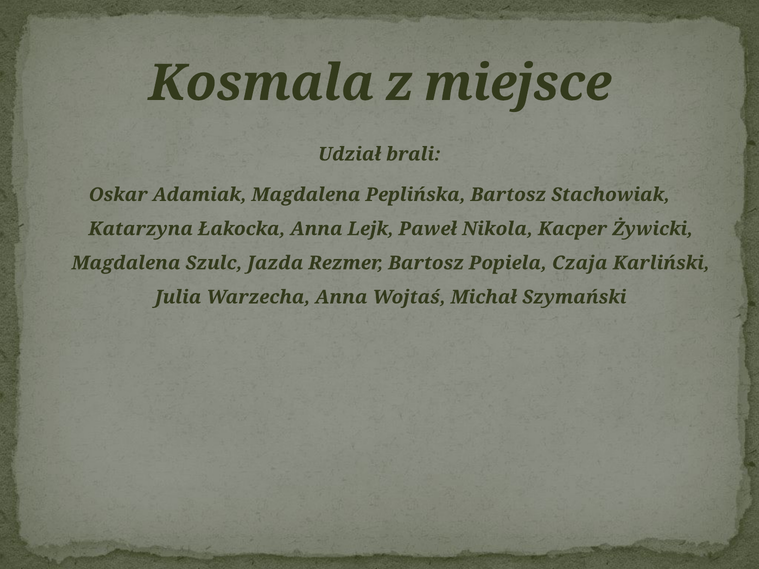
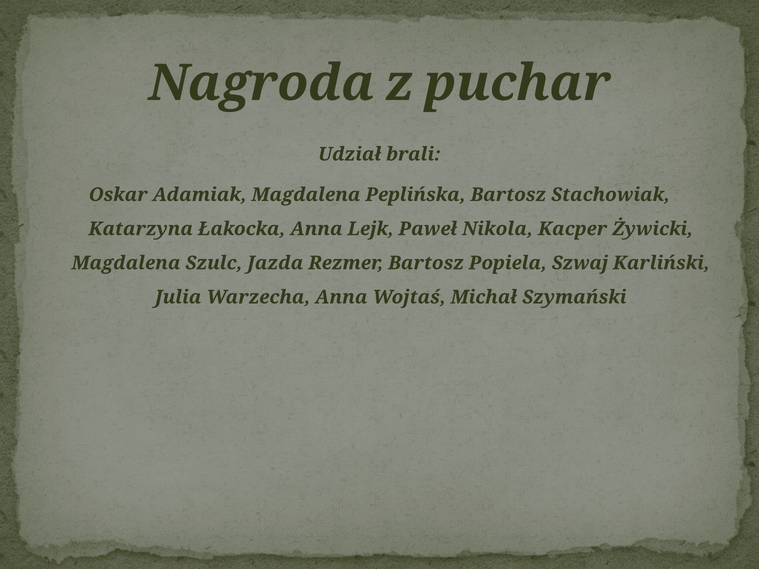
Kosmala: Kosmala -> Nagroda
miejsce: miejsce -> puchar
Czaja: Czaja -> Szwaj
